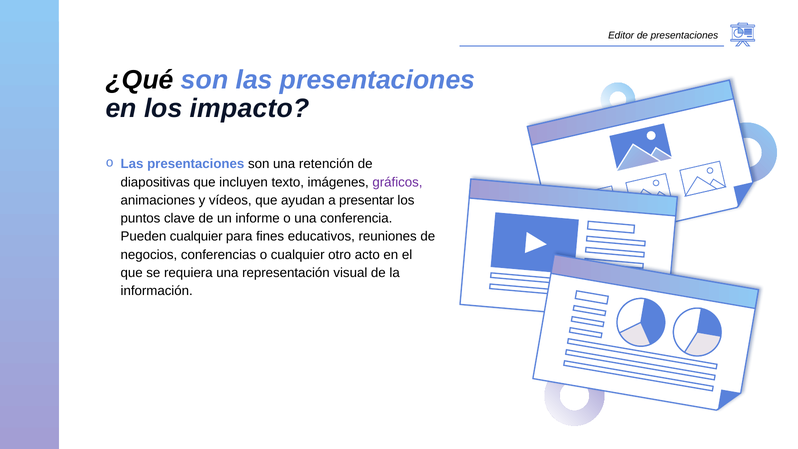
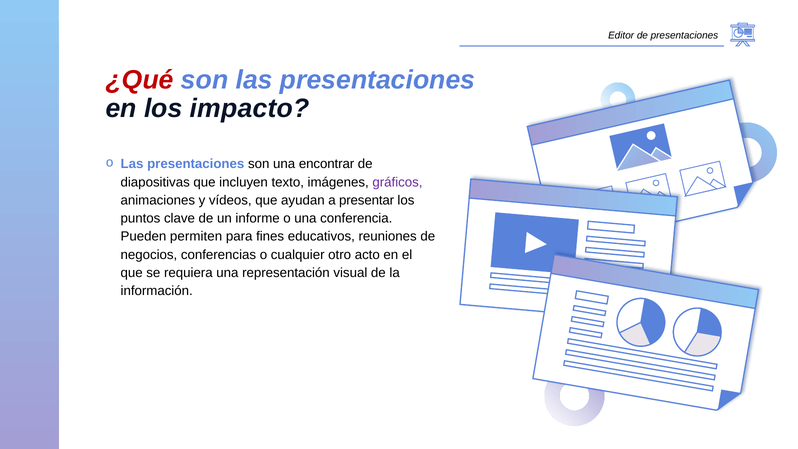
¿Qué colour: black -> red
retención: retención -> encontrar
Pueden cualquier: cualquier -> permiten
